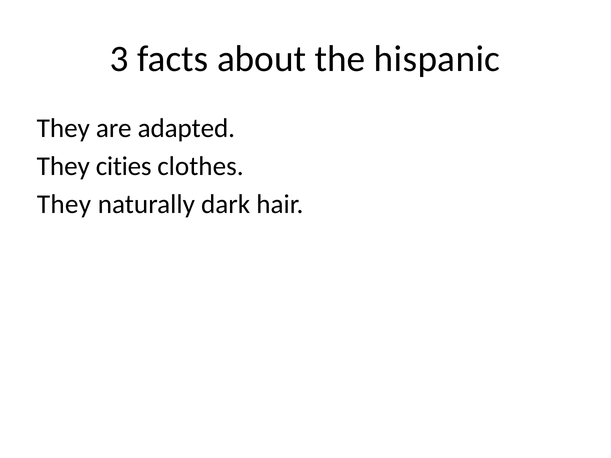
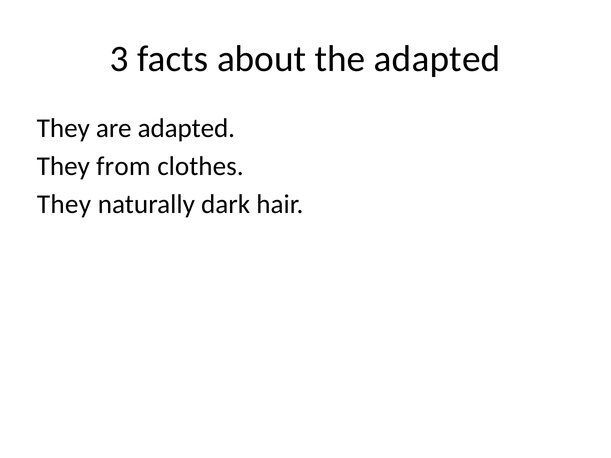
the hispanic: hispanic -> adapted
cities: cities -> from
